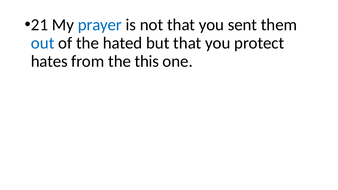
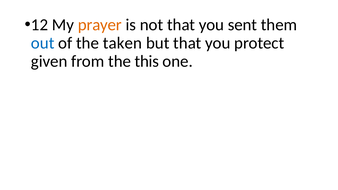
21: 21 -> 12
prayer colour: blue -> orange
hated: hated -> taken
hates: hates -> given
